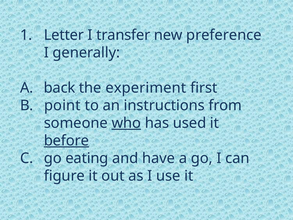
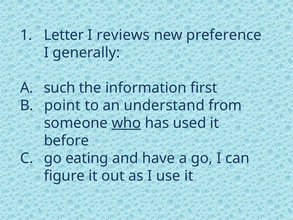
transfer: transfer -> reviews
back: back -> such
experiment: experiment -> information
instructions: instructions -> understand
before underline: present -> none
